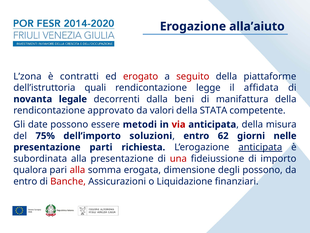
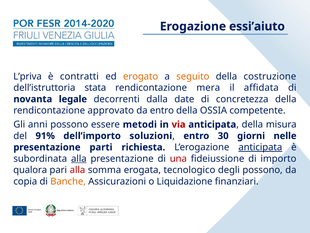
alla’aiuto: alla’aiuto -> essi’aiuto
L’zona: L’zona -> L’priva
erogato colour: red -> orange
seguito colour: red -> orange
piattaforme: piattaforme -> costruzione
quali: quali -> stata
legge: legge -> mera
beni: beni -> date
manifattura: manifattura -> concretezza
da valori: valori -> entro
STATA: STATA -> OSSIA
date: date -> anni
75%: 75% -> 91%
62: 62 -> 30
alla at (79, 158) underline: none -> present
dimensione: dimensione -> tecnologico
entro at (25, 181): entro -> copia
Banche colour: red -> orange
